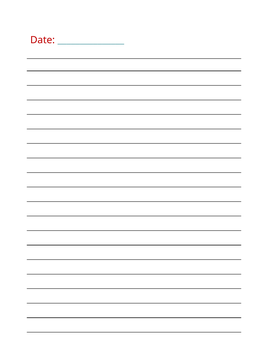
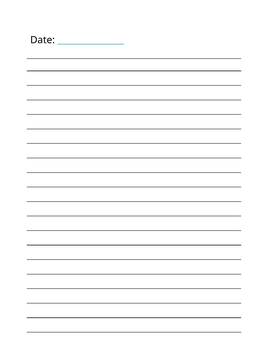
Date colour: red -> black
